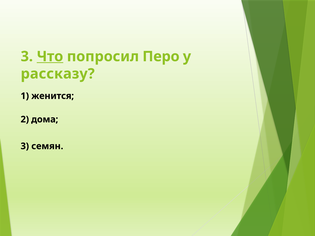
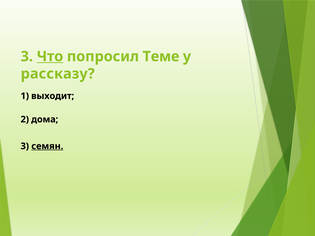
Перо: Перо -> Теме
женится: женится -> выходит
семян underline: none -> present
